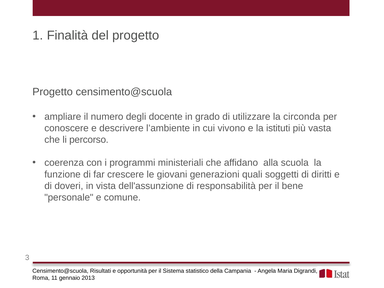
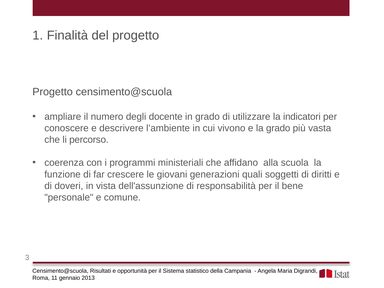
circonda: circonda -> indicatori
la istituti: istituti -> grado
